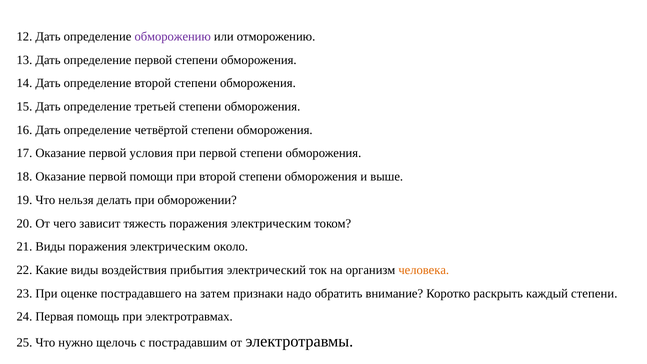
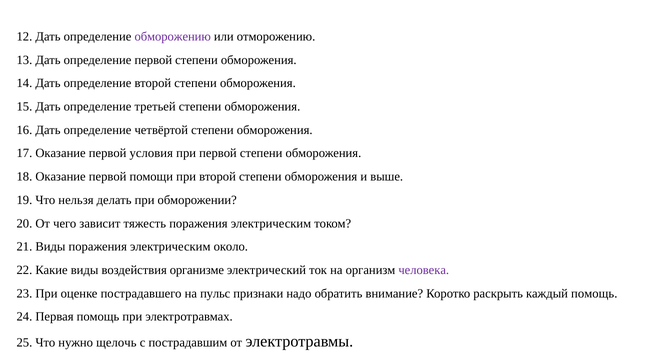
прибытия: прибытия -> организме
человека colour: orange -> purple
затем: затем -> пульс
каждый степени: степени -> помощь
